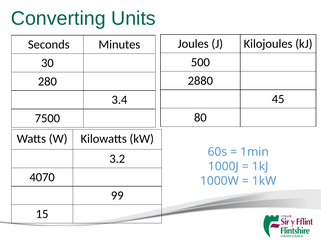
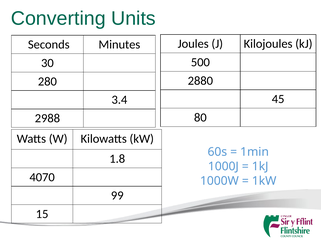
7500: 7500 -> 2988
3.2: 3.2 -> 1.8
